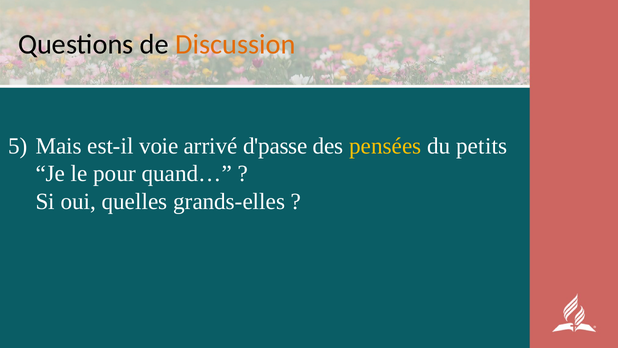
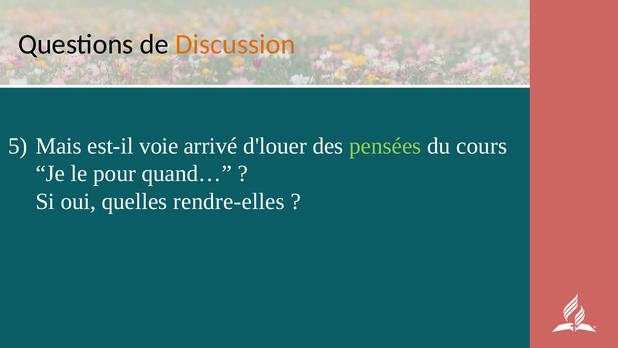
d'passe: d'passe -> d'louer
pensées colour: yellow -> light green
petits: petits -> cours
grands-elles: grands-elles -> rendre-elles
